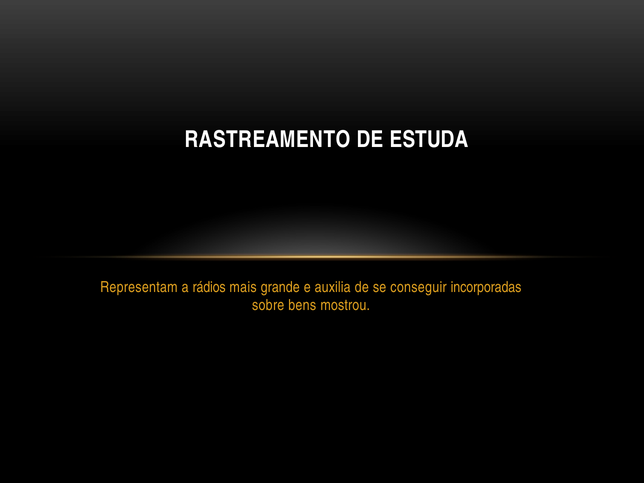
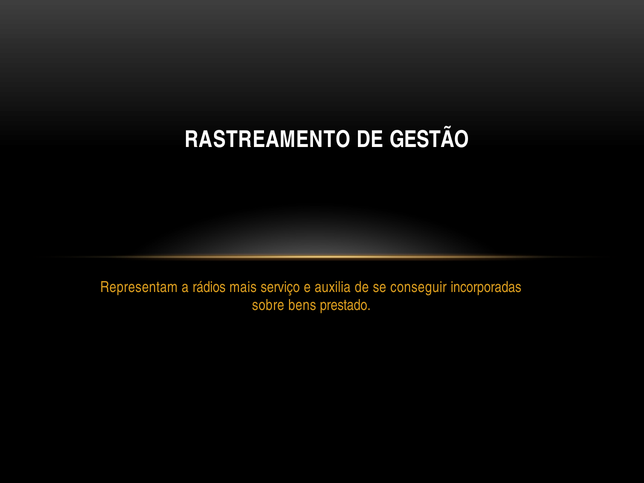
ESTUDA: ESTUDA -> GESTÃO
grande: grande -> serviço
mostrou: mostrou -> prestado
